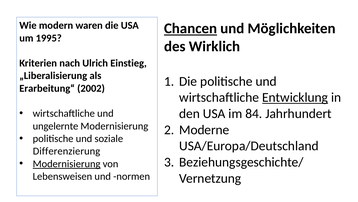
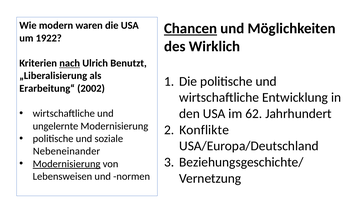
1995: 1995 -> 1922
nach underline: none -> present
Einstieg: Einstieg -> Benutzt
Entwicklung underline: present -> none
84: 84 -> 62
Moderne: Moderne -> Konflikte
Differenzierung: Differenzierung -> Nebeneinander
